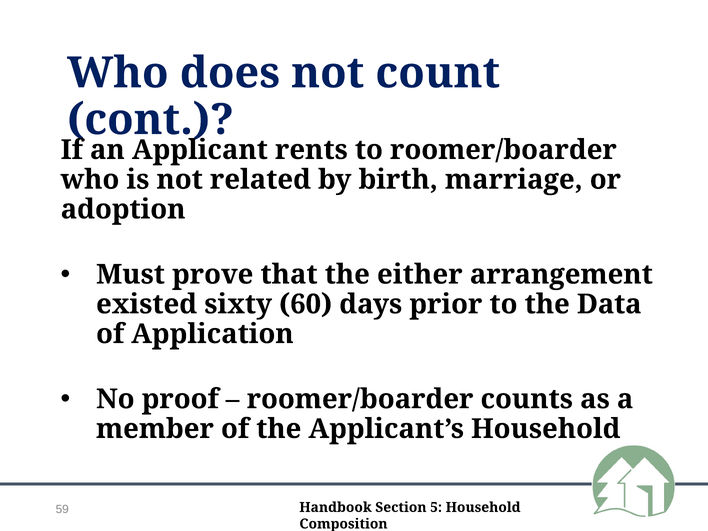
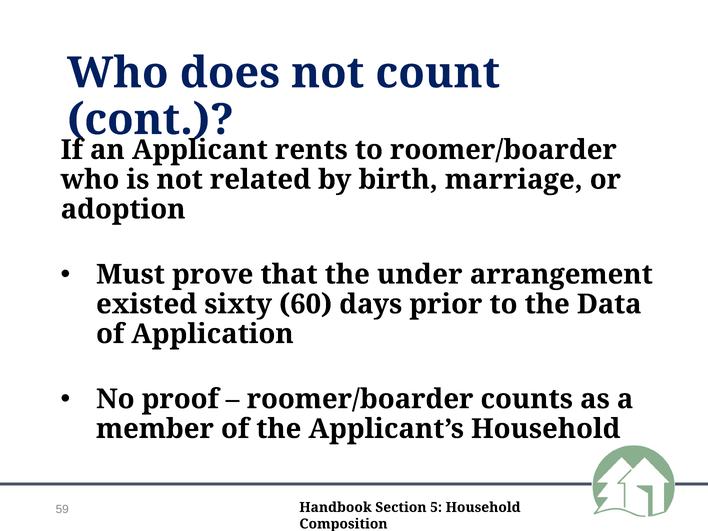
either: either -> under
